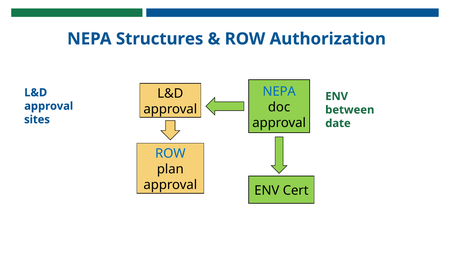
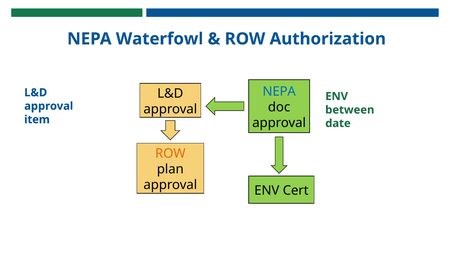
Structures: Structures -> Waterfowl
sites: sites -> item
ROW at (170, 153) colour: blue -> orange
